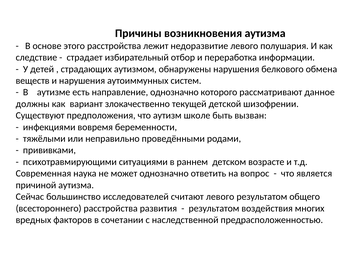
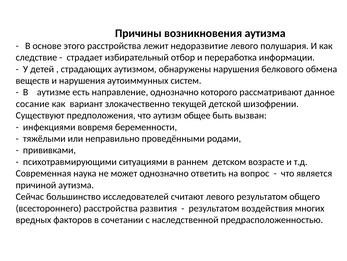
должны: должны -> сосание
школе: школе -> общее
